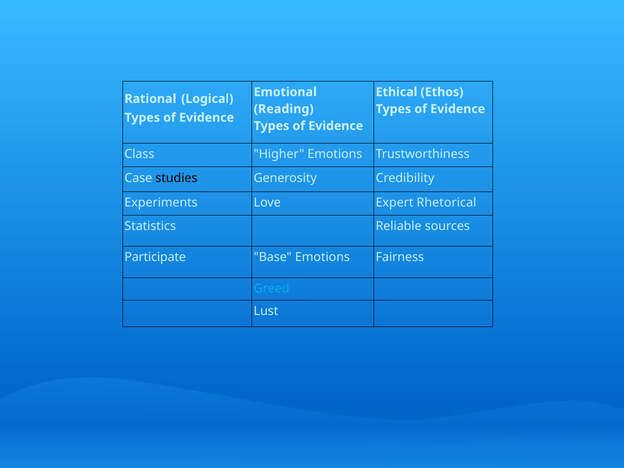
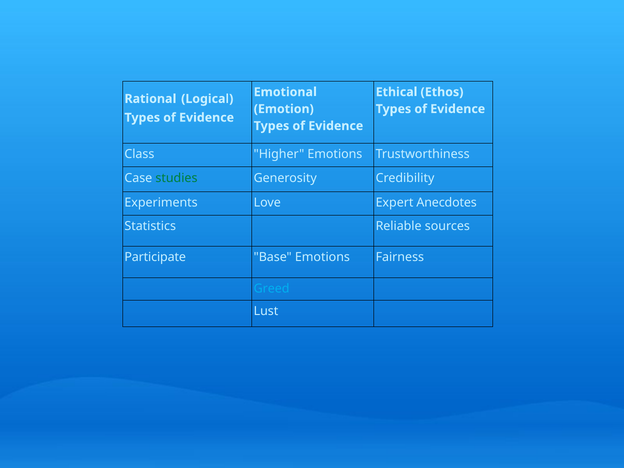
Reading: Reading -> Emotion
studies colour: black -> green
Rhetorical: Rhetorical -> Anecdotes
